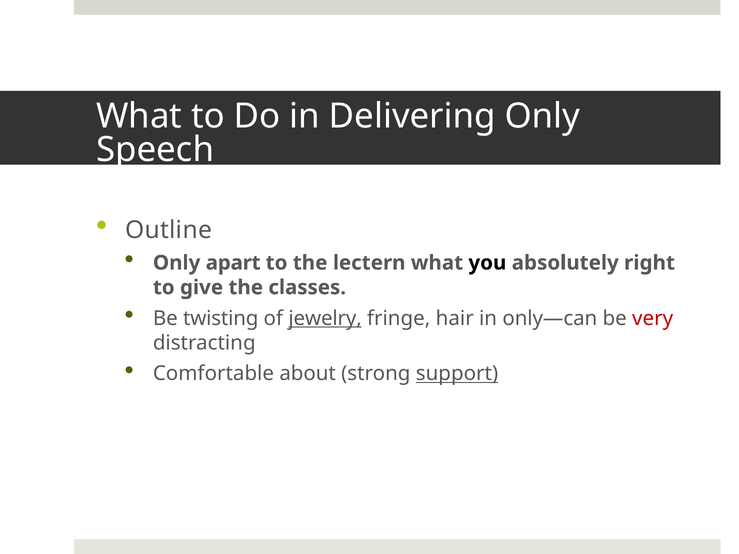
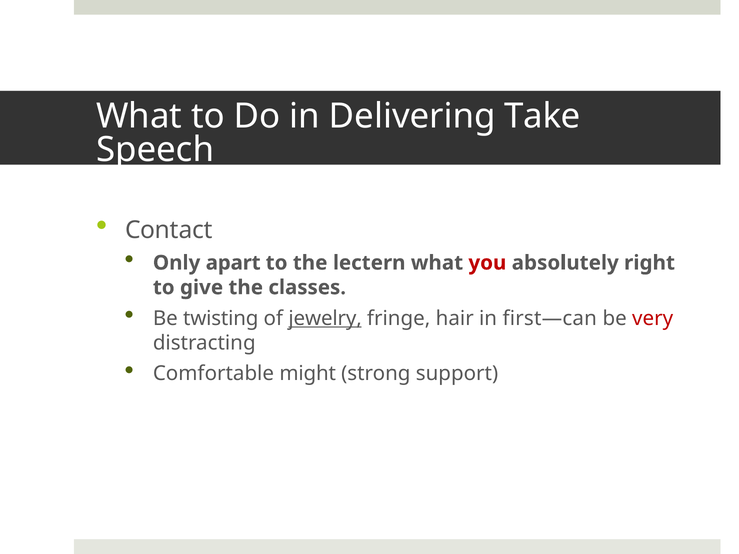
Delivering Only: Only -> Take
Outline: Outline -> Contact
you colour: black -> red
only—can: only—can -> first—can
about: about -> might
support underline: present -> none
